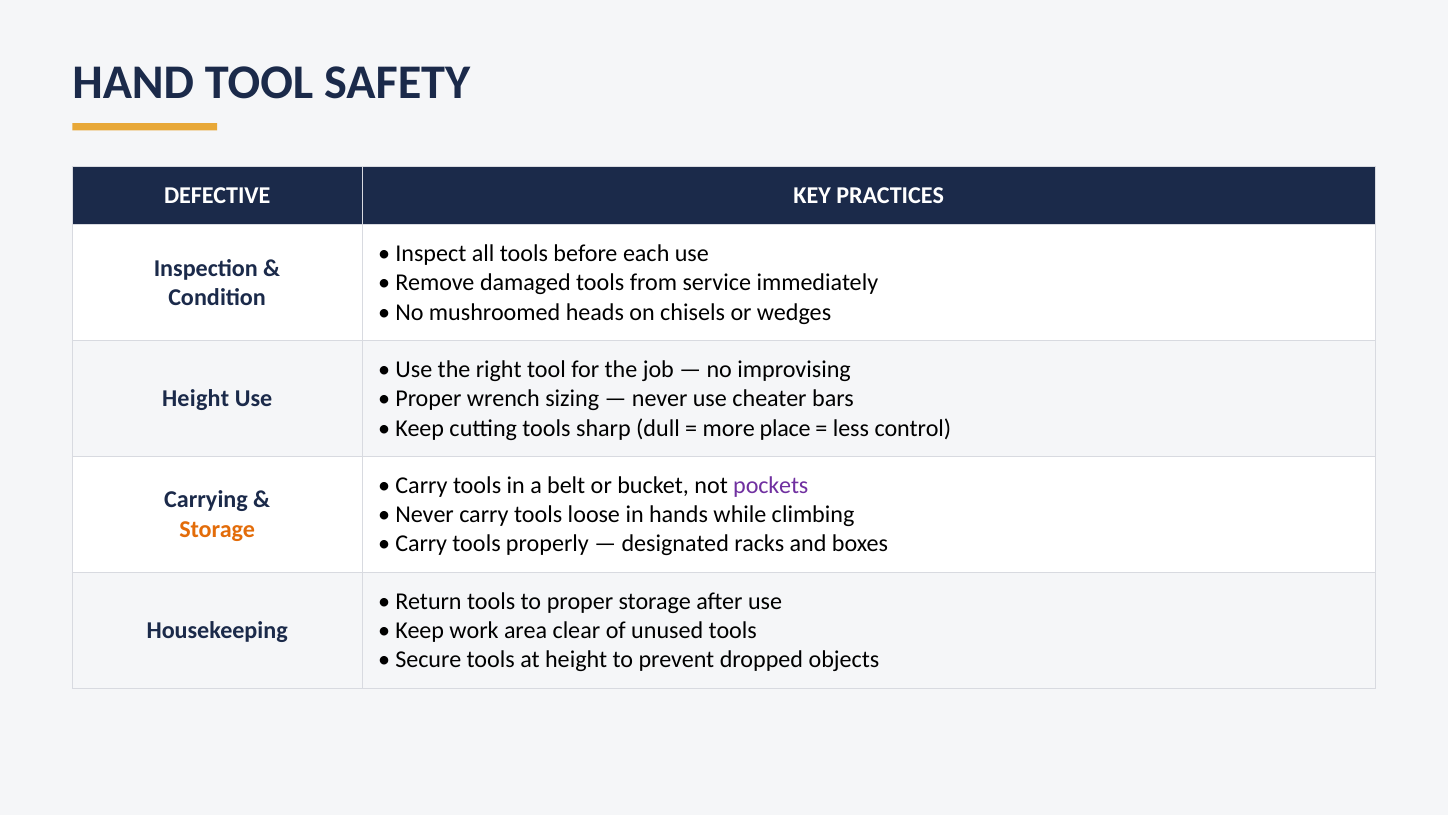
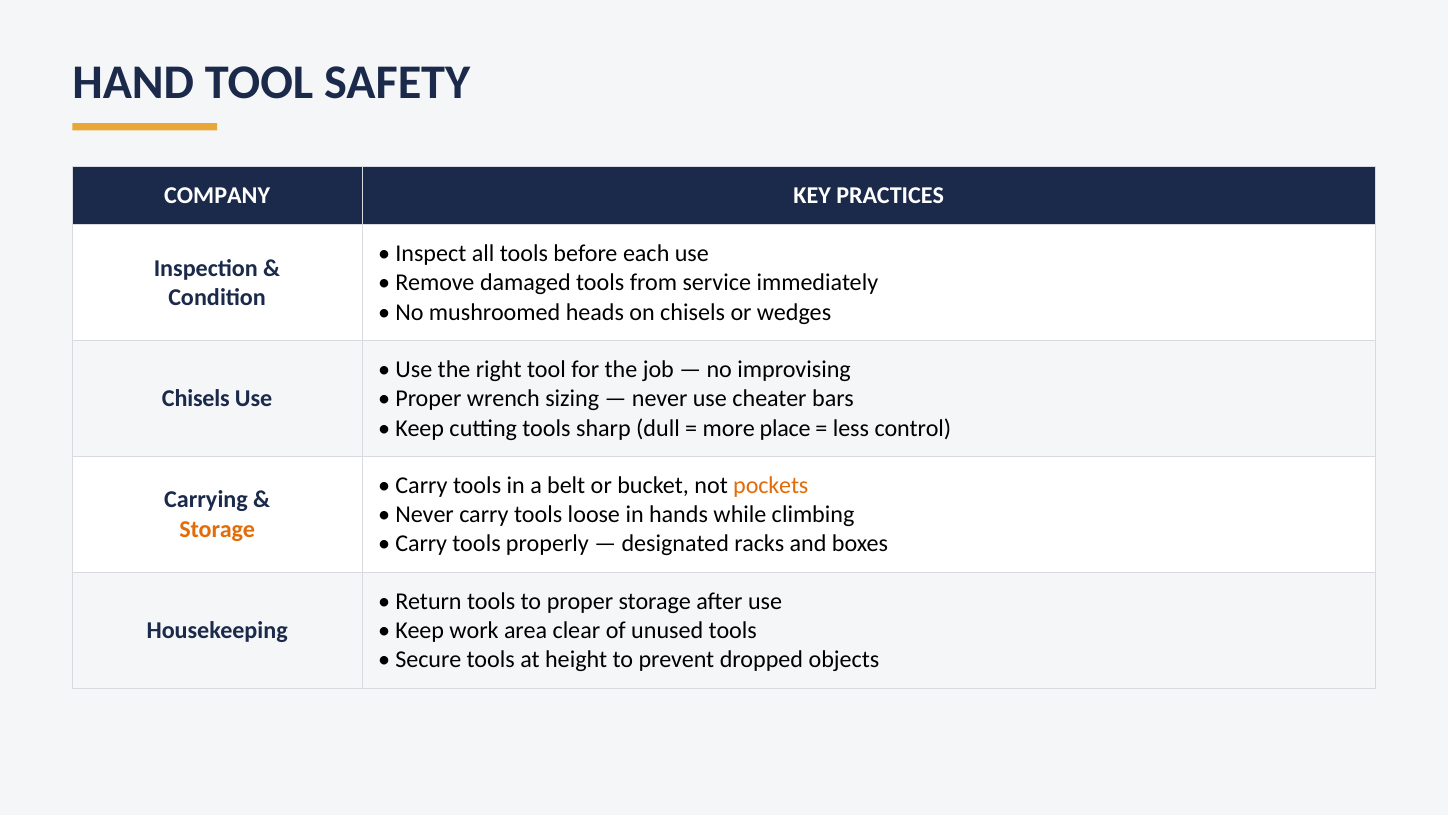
DEFECTIVE: DEFECTIVE -> COMPANY
Height at (196, 398): Height -> Chisels
pockets colour: purple -> orange
